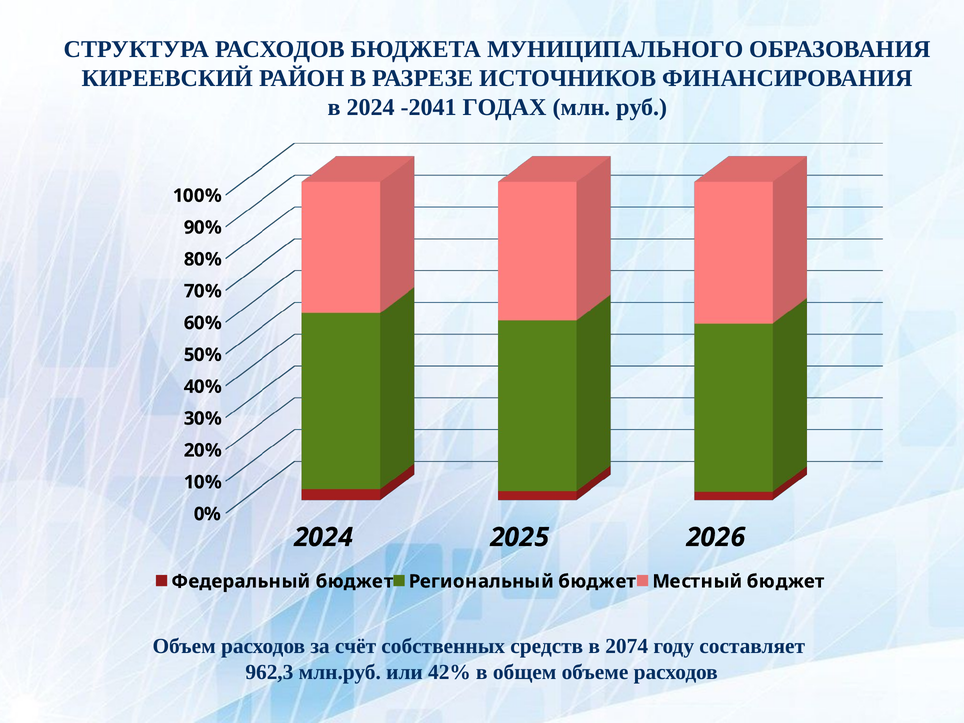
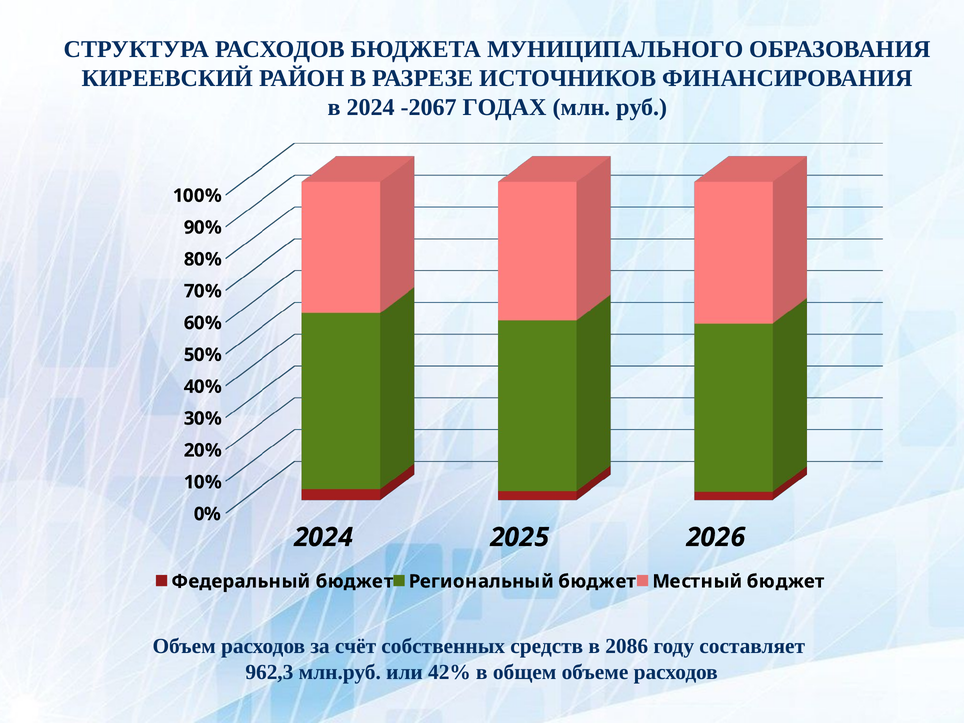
-2041: -2041 -> -2067
2074: 2074 -> 2086
